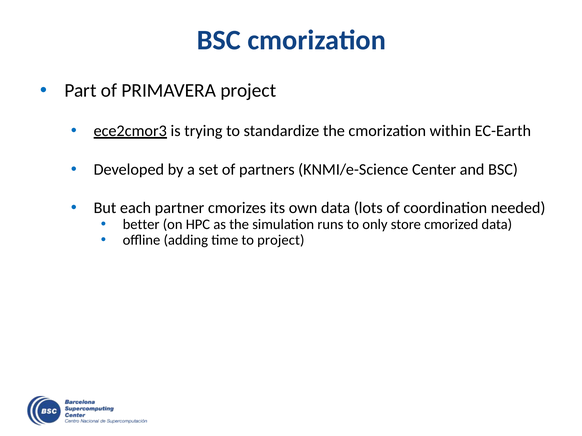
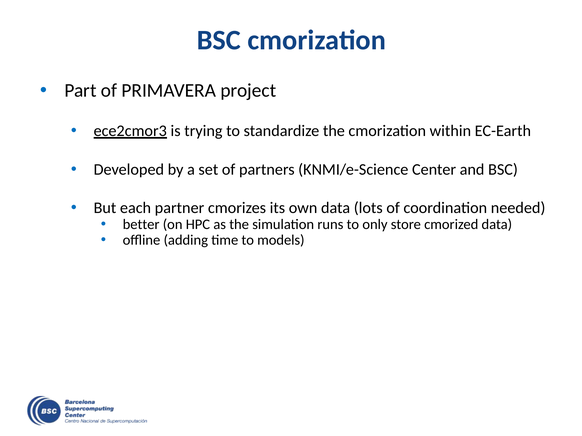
to project: project -> models
